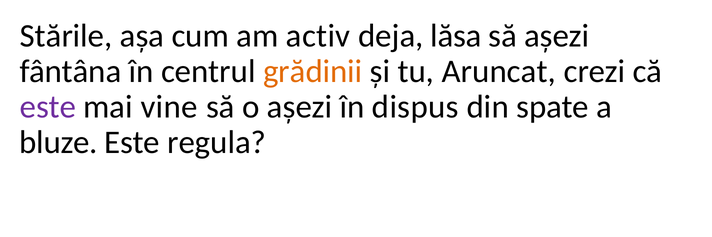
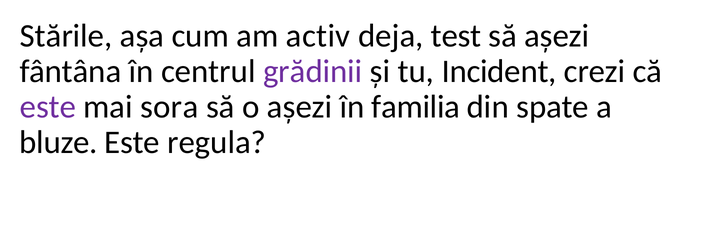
lăsa: lăsa -> test
grădinii colour: orange -> purple
Aruncat: Aruncat -> Incident
vine: vine -> sora
dispus: dispus -> familia
